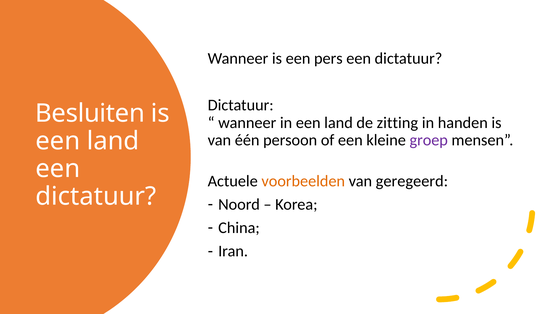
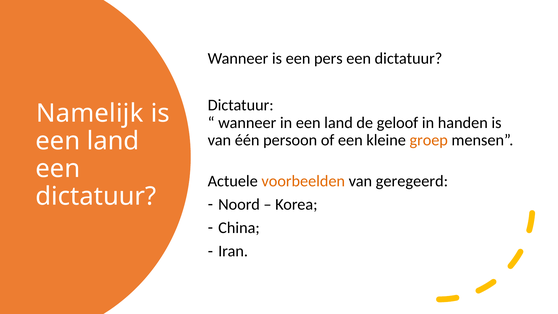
Besluiten: Besluiten -> Namelijk
zitting: zitting -> geloof
groep colour: purple -> orange
